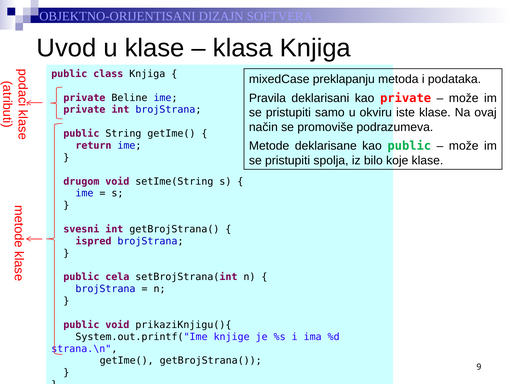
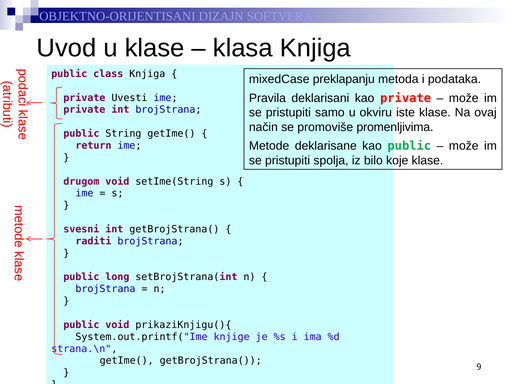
Beline: Beline -> Uvesti
podrazumeva: podrazumeva -> promenljivima
ispred: ispred -> raditi
cela: cela -> long
